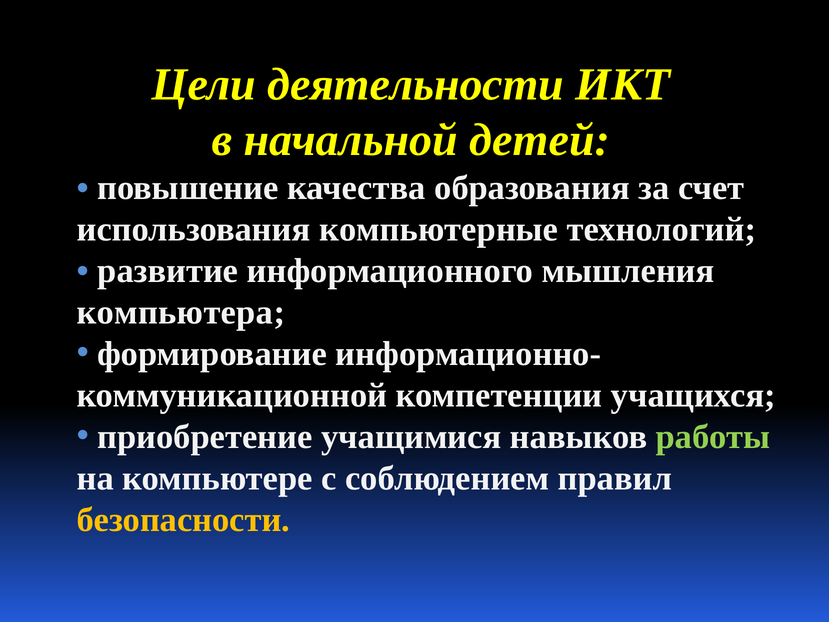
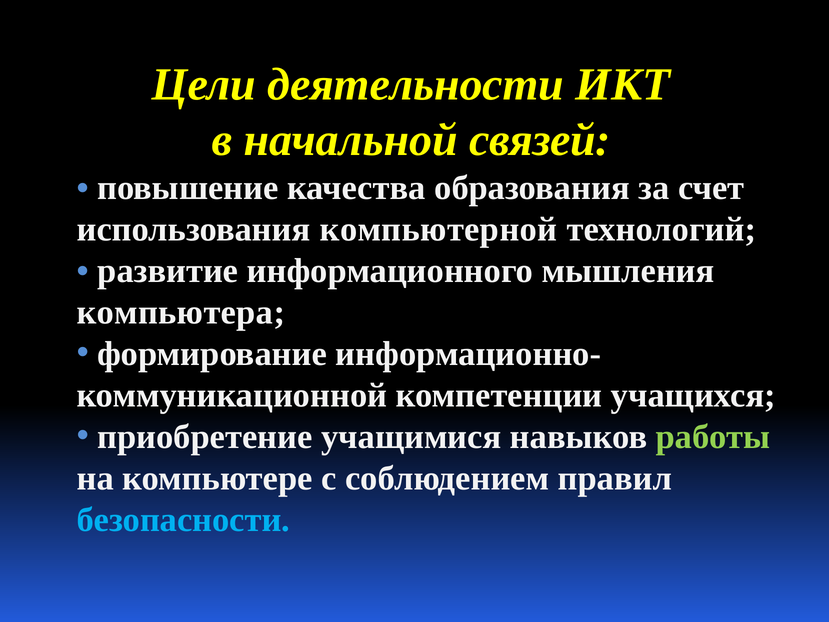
детей: детей -> связей
компьютерные: компьютерные -> компьютерной
безопасности colour: yellow -> light blue
